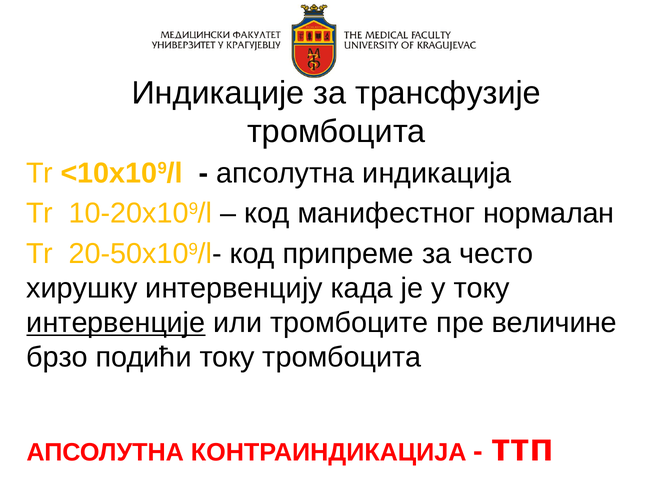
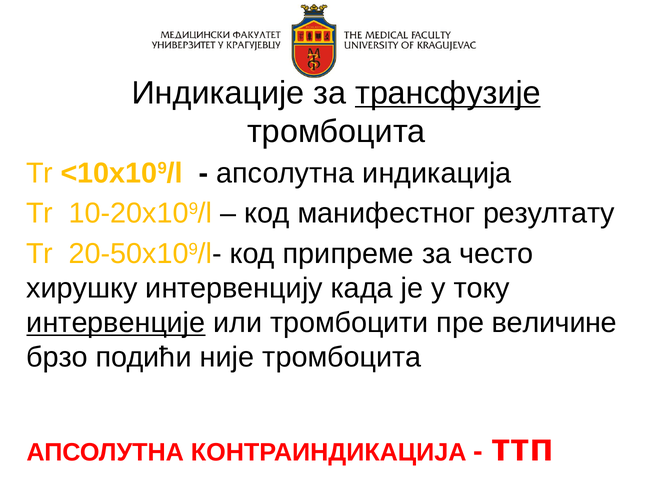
трансфузије underline: none -> present
нормалан: нормалан -> резултату
тромбоците: тромбоците -> тромбоцити
подићи току: току -> није
